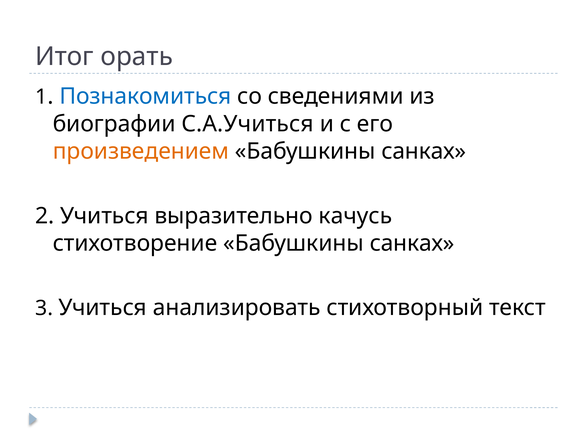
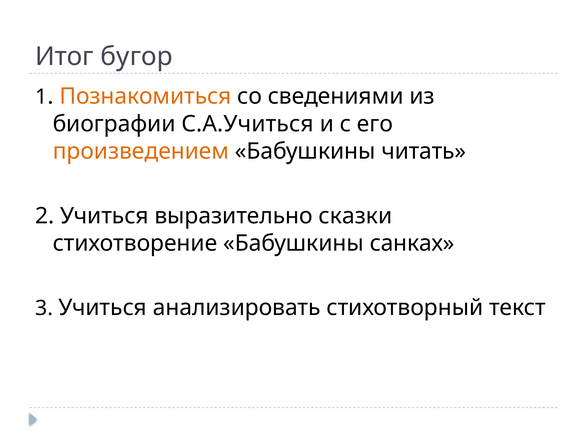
орать: орать -> бугор
Познакомиться colour: blue -> orange
санках at (424, 151): санках -> читать
качусь: качусь -> сказки
